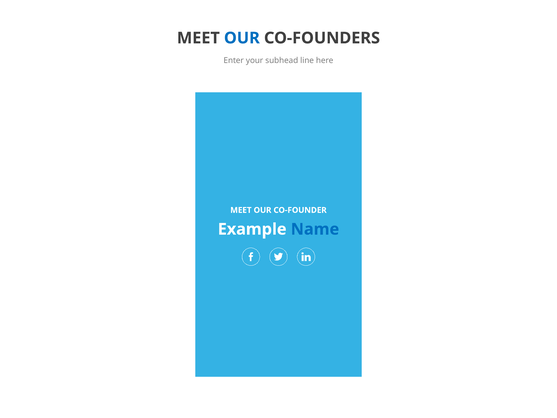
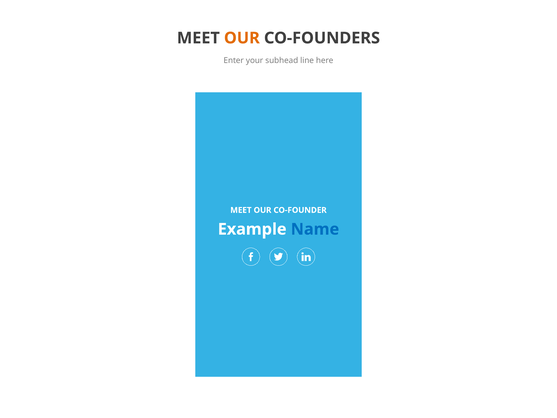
OUR at (242, 38) colour: blue -> orange
